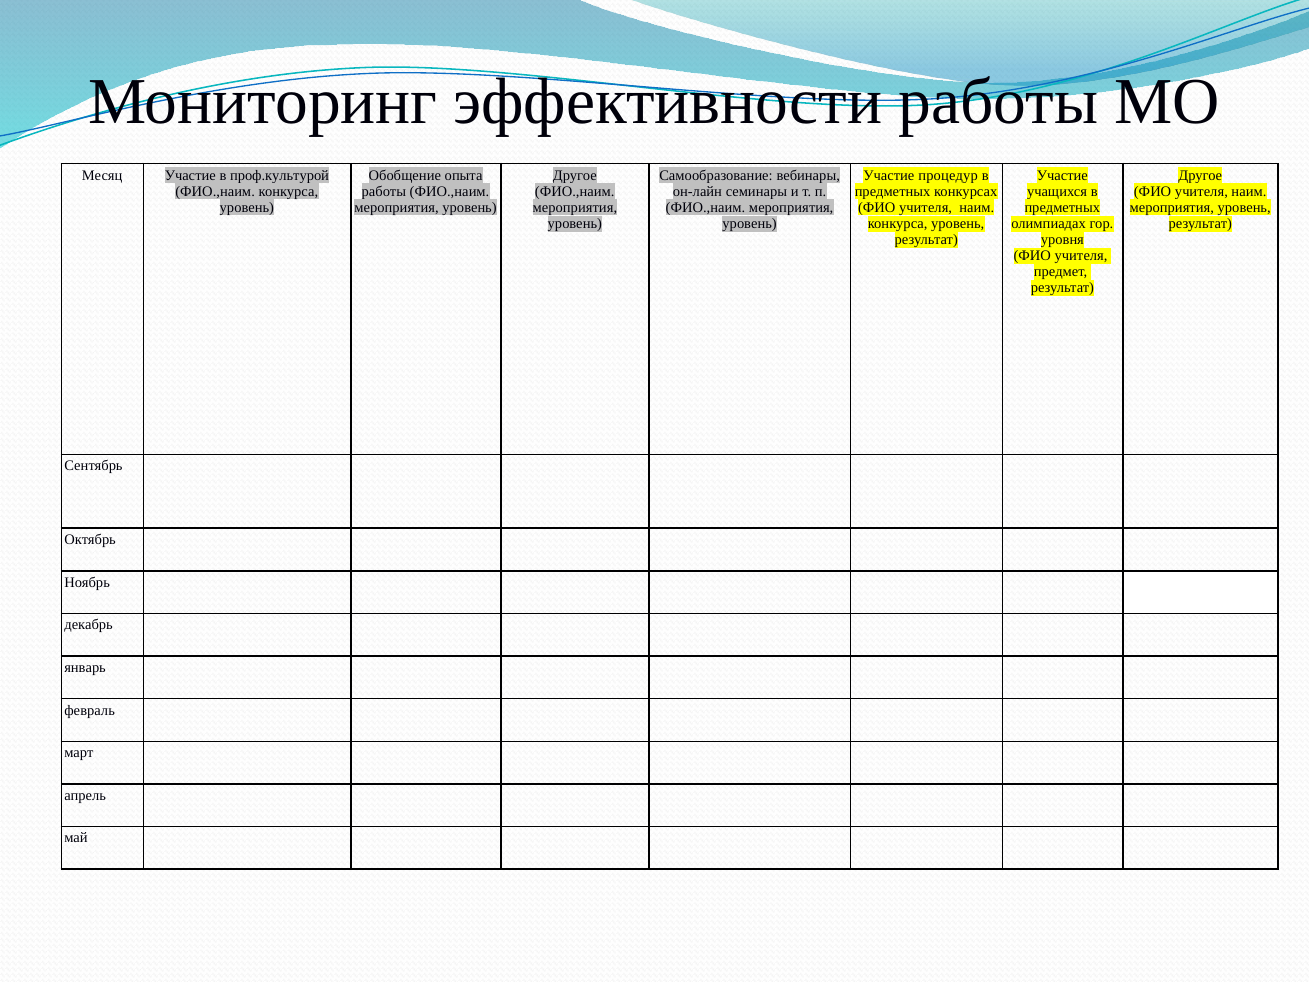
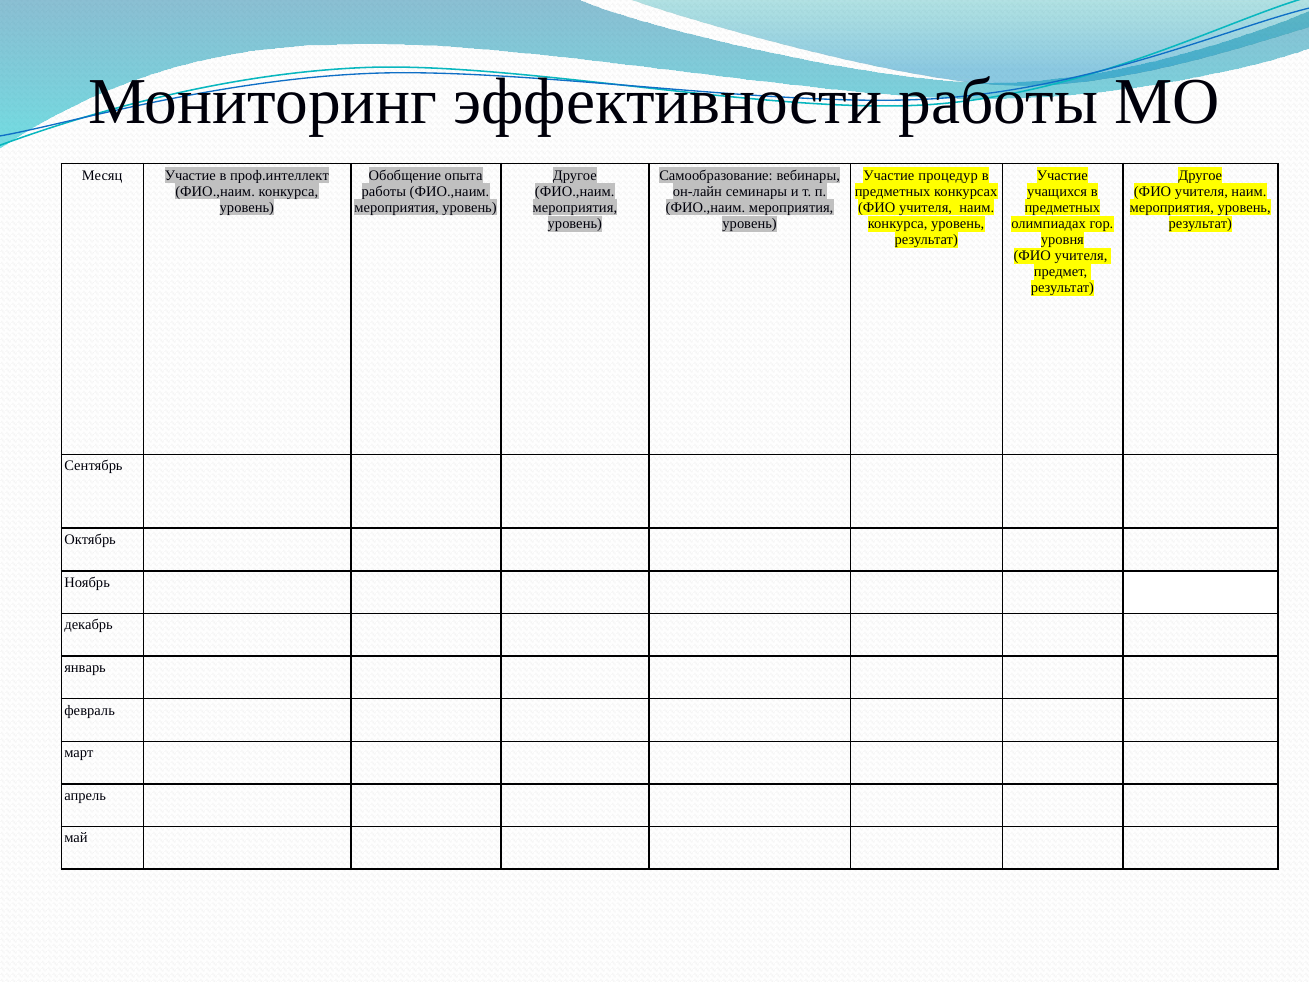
проф.культурой: проф.культурой -> проф.интеллект
